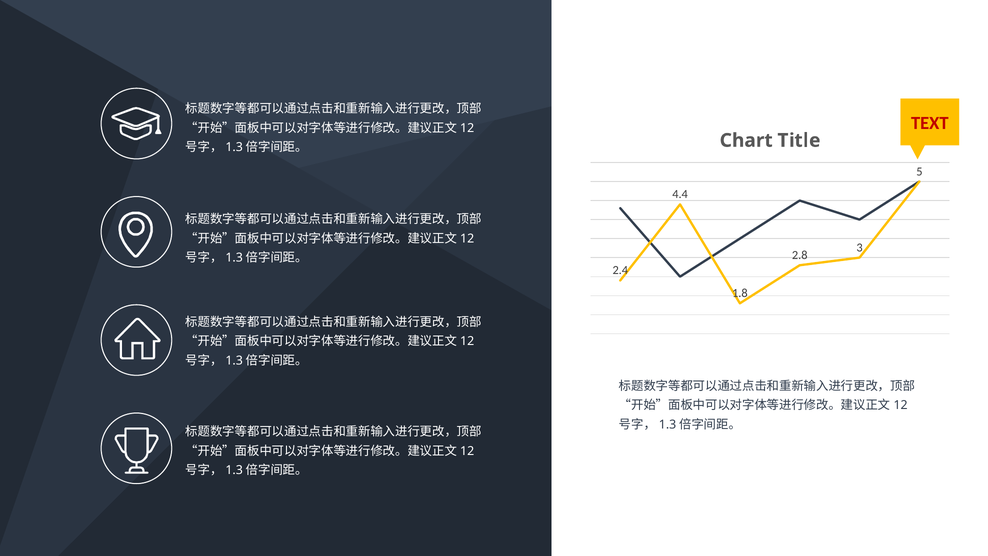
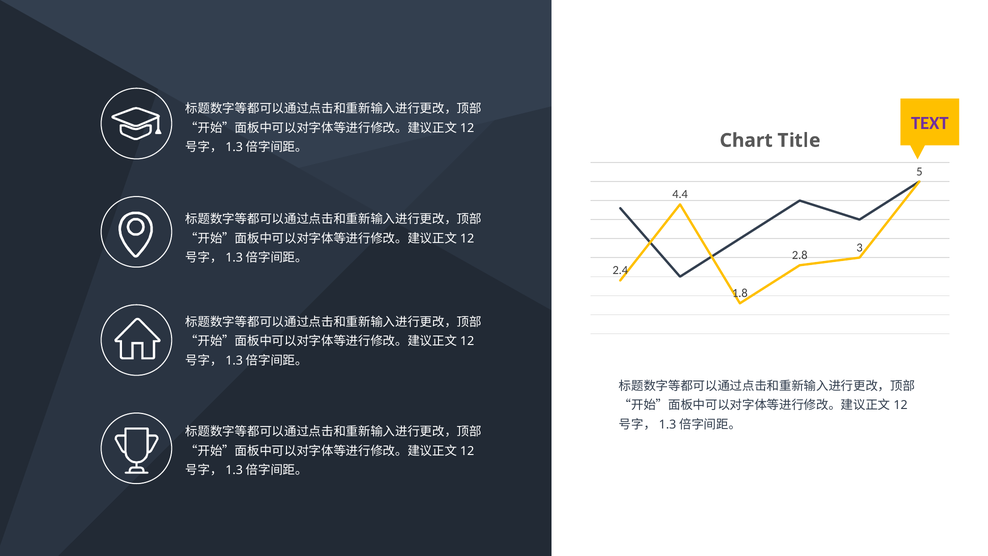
TEXT colour: red -> purple
